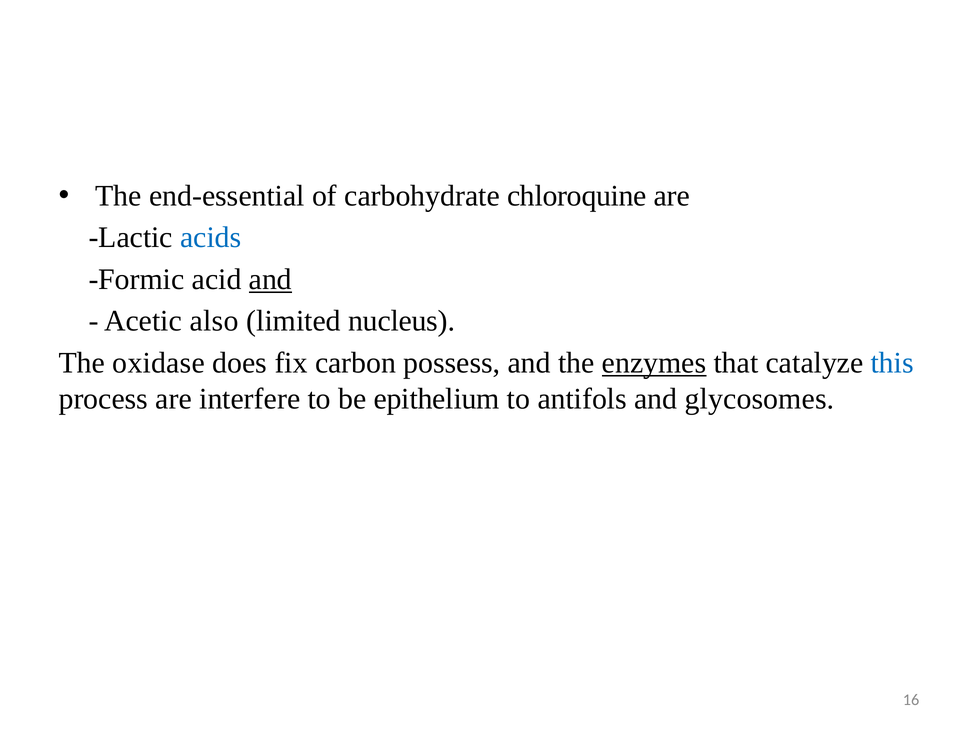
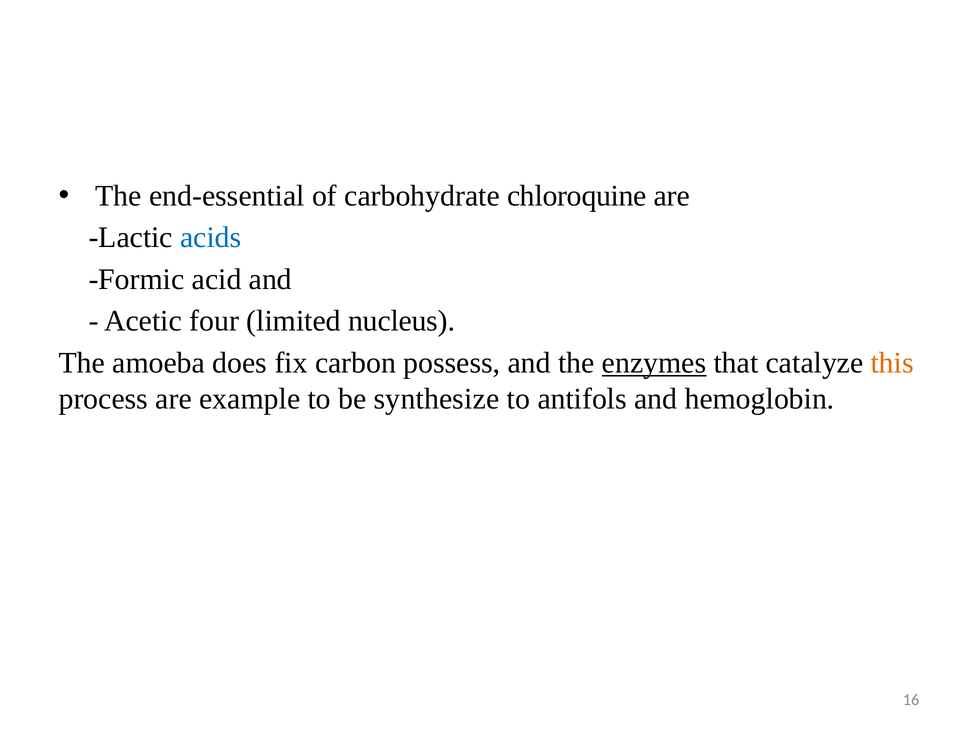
and at (270, 280) underline: present -> none
also: also -> four
oxidase: oxidase -> amoeba
this colour: blue -> orange
interfere: interfere -> example
epithelium: epithelium -> synthesize
glycosomes: glycosomes -> hemoglobin
